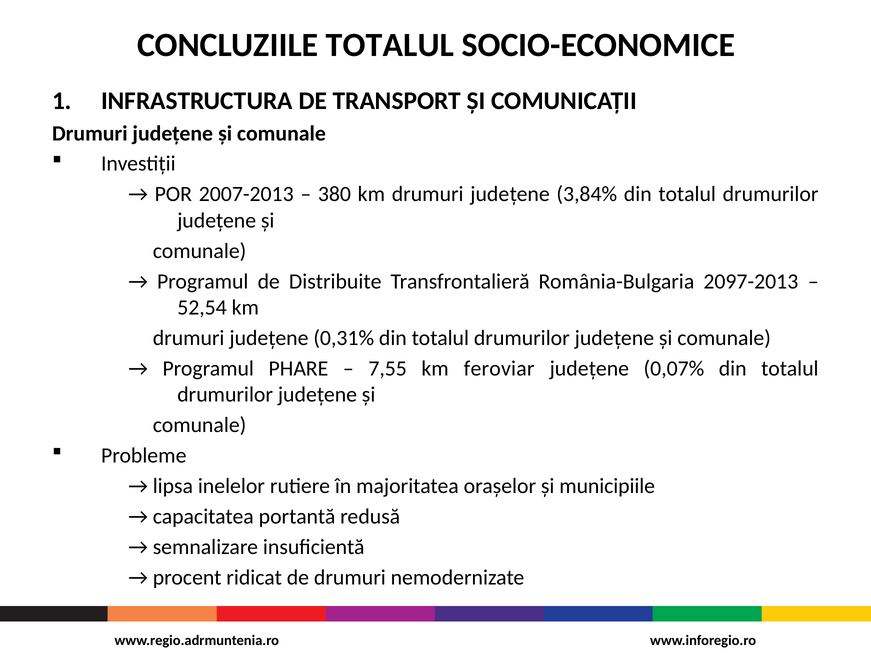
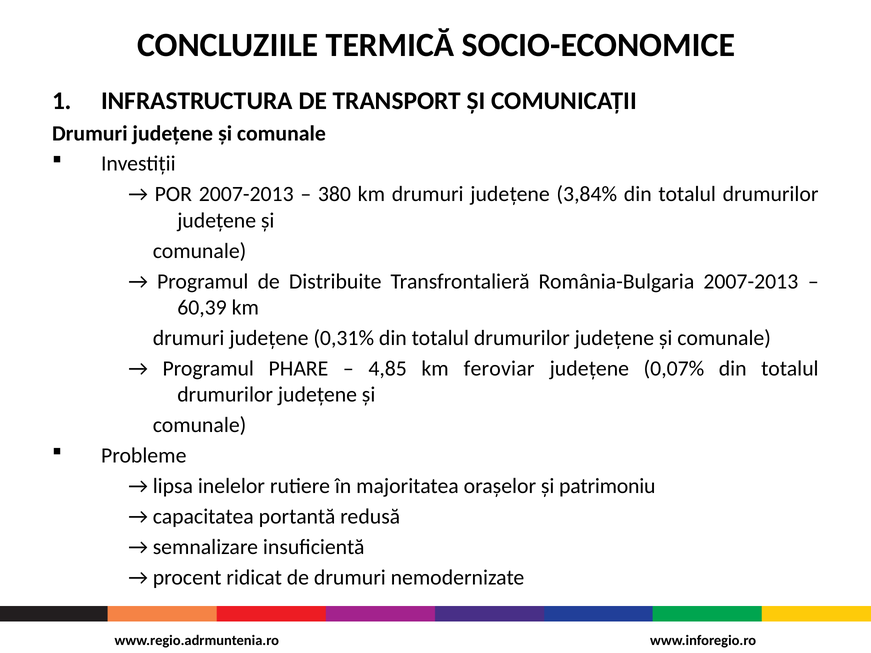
CONCLUZIILE TOTALUL: TOTALUL -> TERMICĂ
România-Bulgaria 2097-2013: 2097-2013 -> 2007-2013
52,54: 52,54 -> 60,39
7,55: 7,55 -> 4,85
municipiile: municipiile -> patrimoniu
